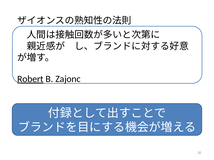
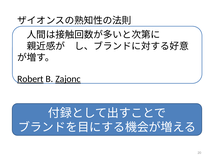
Zajonc underline: none -> present
